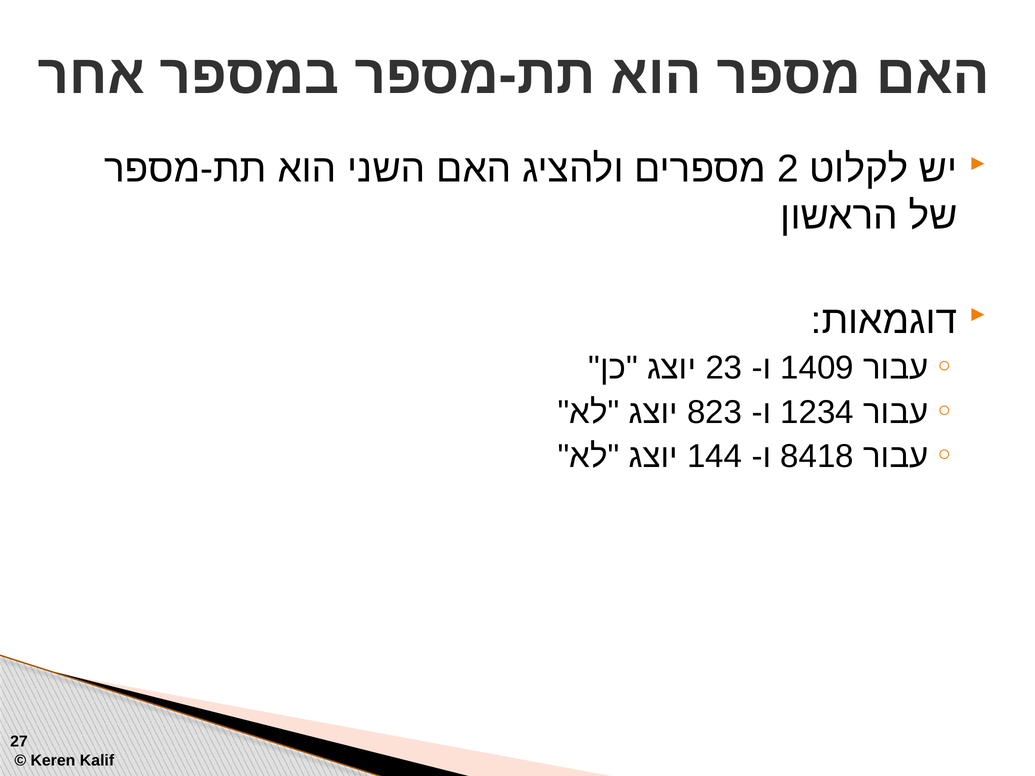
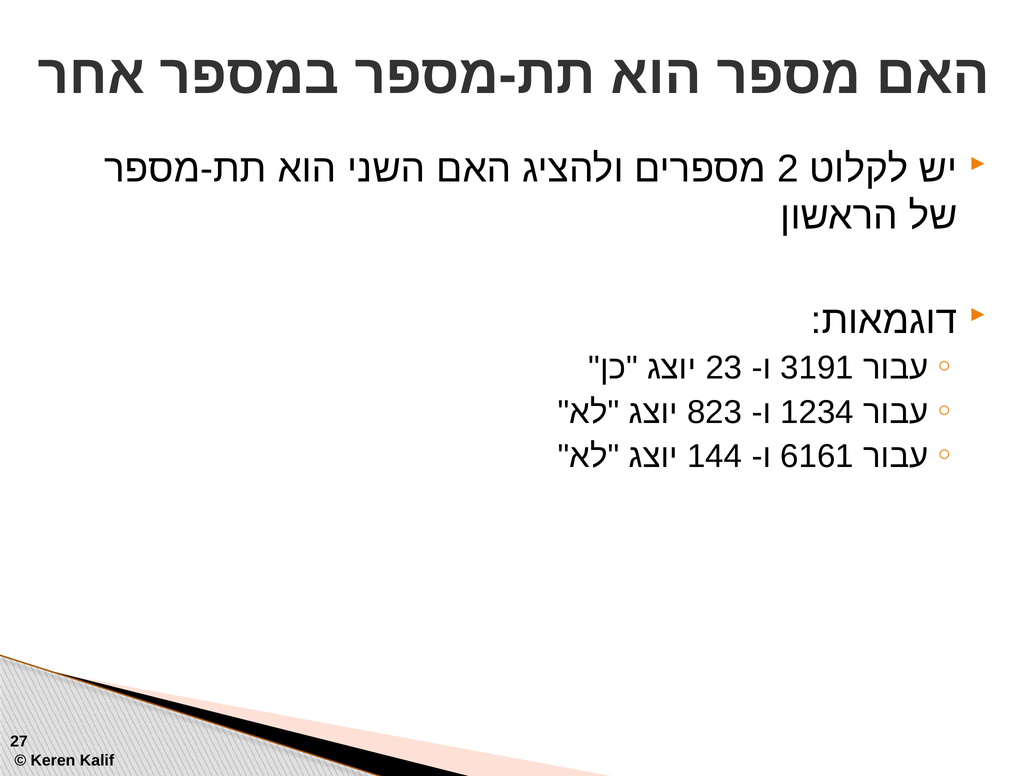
1409: 1409 -> 3191
8418: 8418 -> 6161
